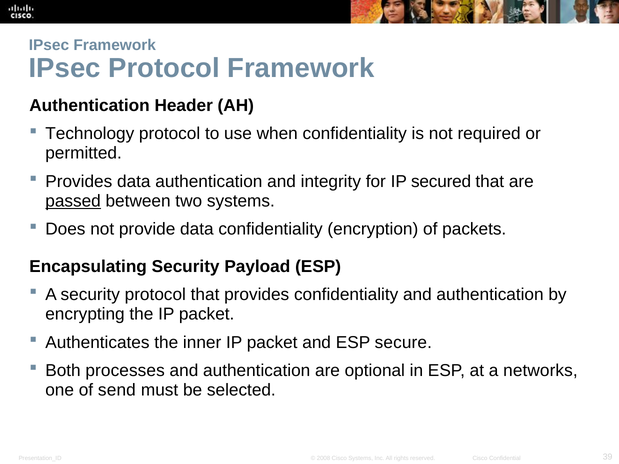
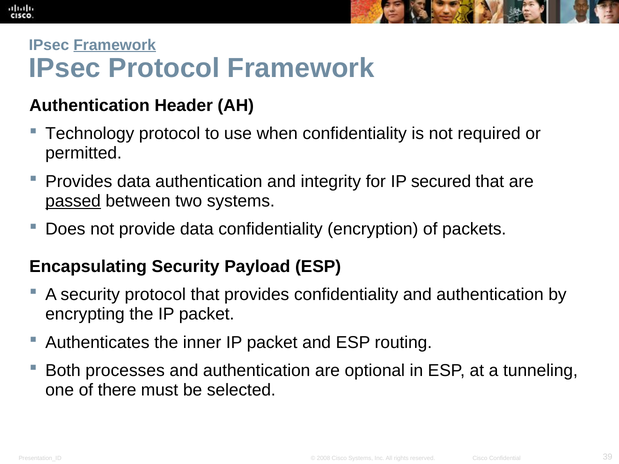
Framework at (115, 45) underline: none -> present
secure: secure -> routing
networks: networks -> tunneling
send: send -> there
